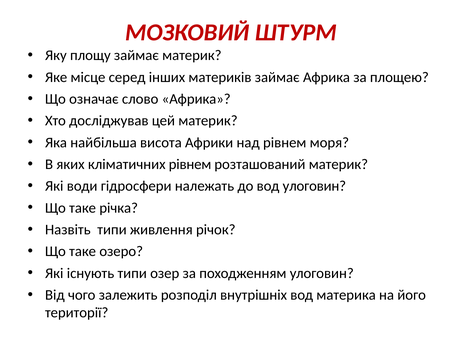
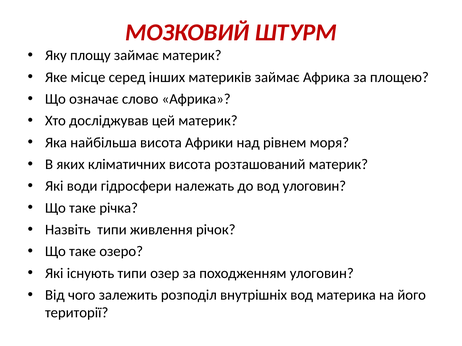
кліматичних рівнем: рівнем -> висота
